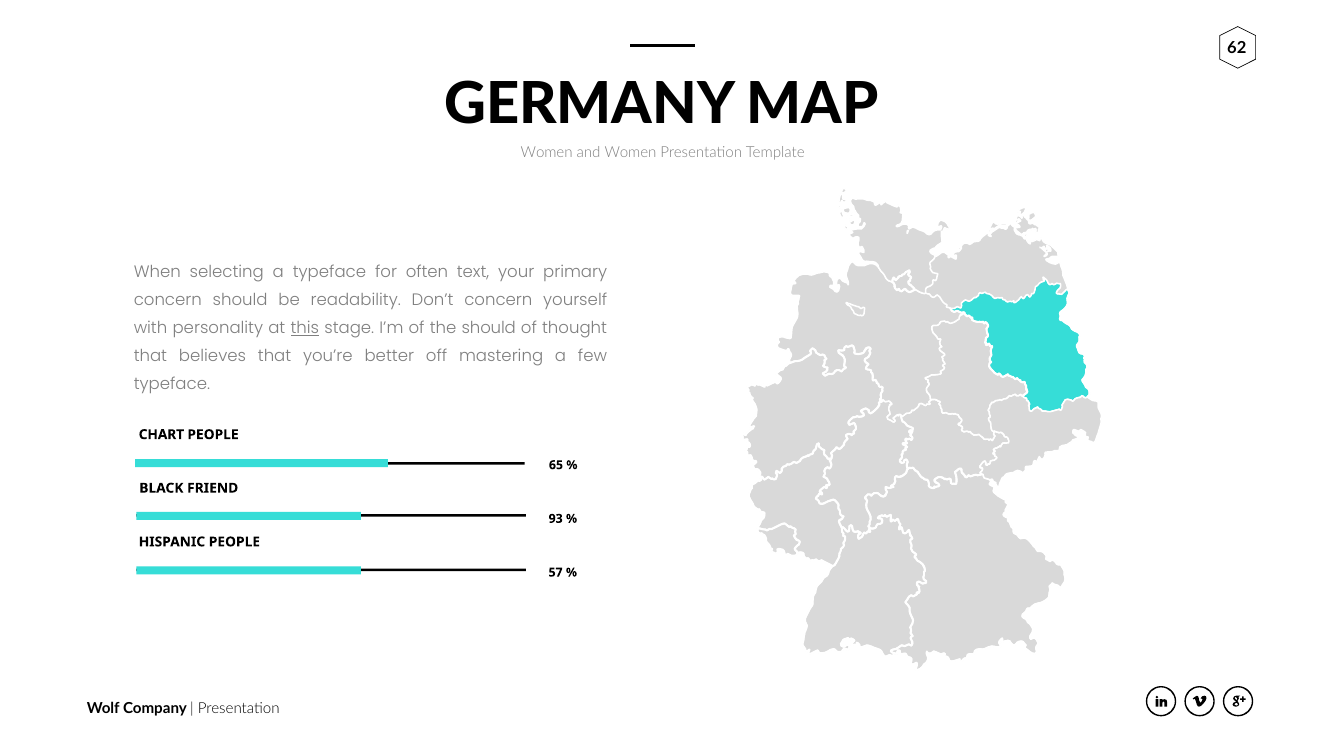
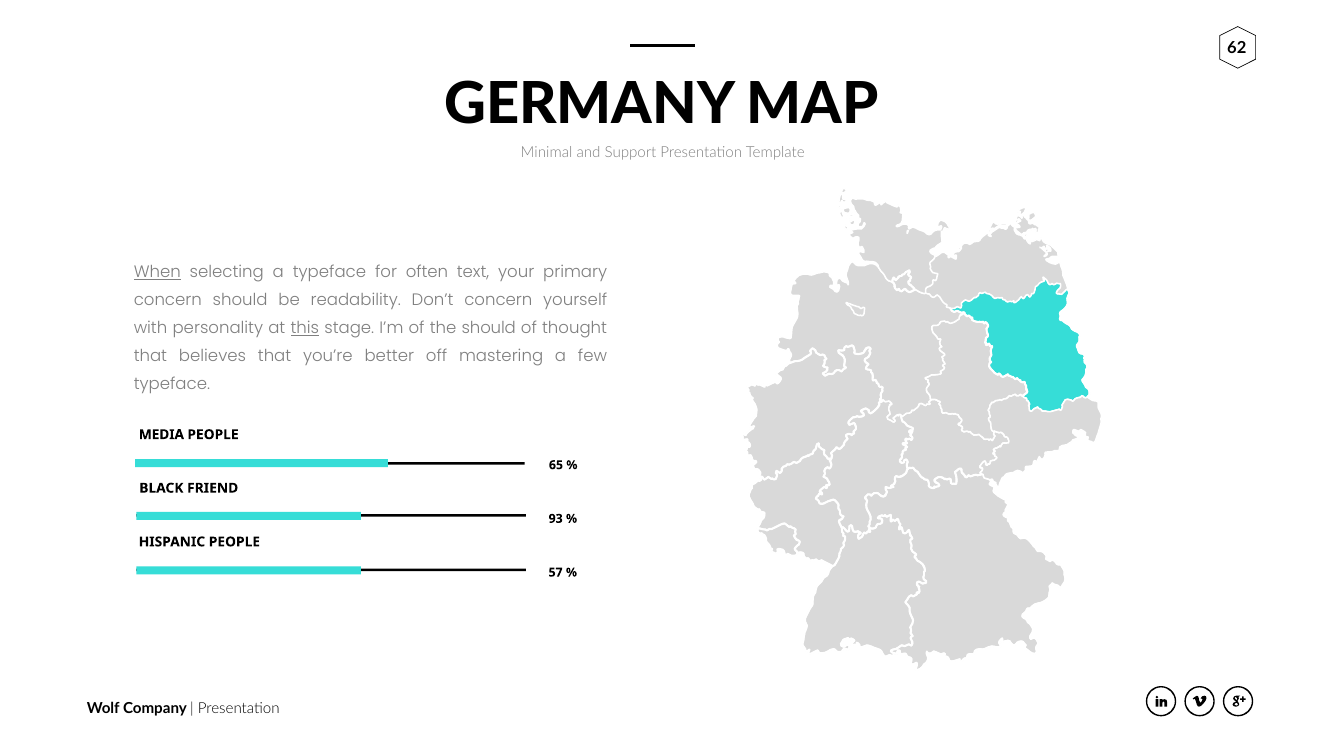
Women at (547, 153): Women -> Minimal
and Women: Women -> Support
When underline: none -> present
CHART: CHART -> MEDIA
